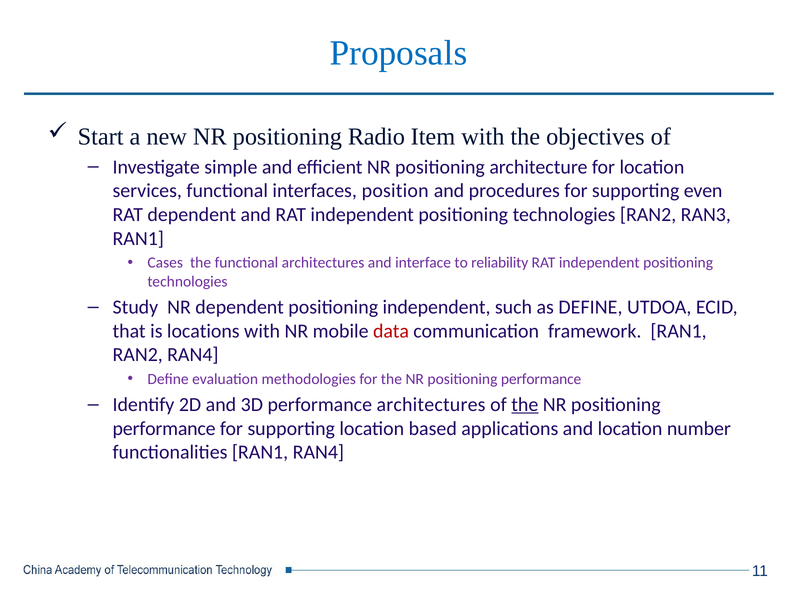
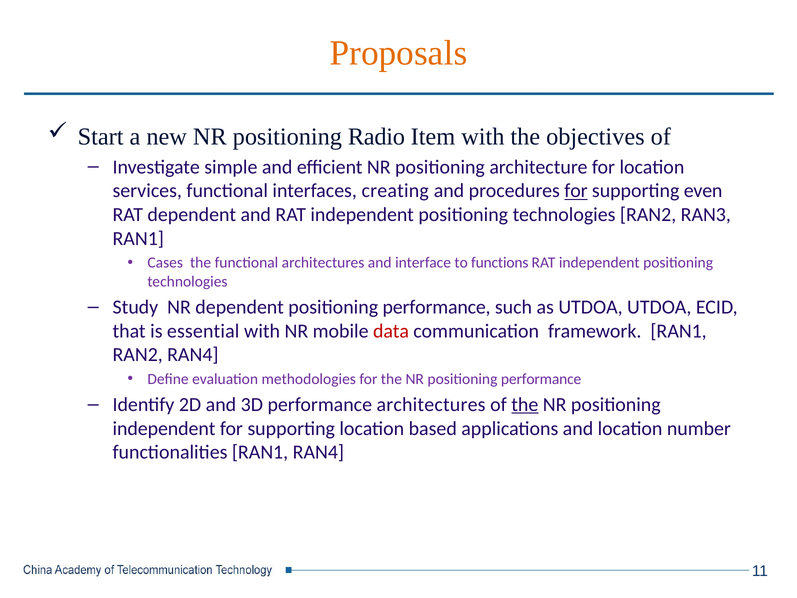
Proposals colour: blue -> orange
position: position -> creating
for at (576, 191) underline: none -> present
reliability: reliability -> functions
dependent positioning independent: independent -> performance
as DEFINE: DEFINE -> UTDOA
locations: locations -> essential
performance at (164, 428): performance -> independent
